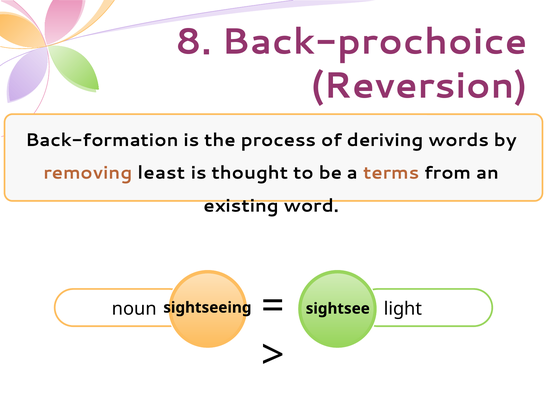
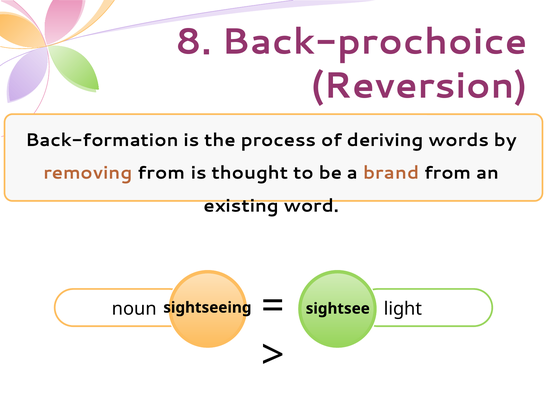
removing least: least -> from
terms: terms -> brand
